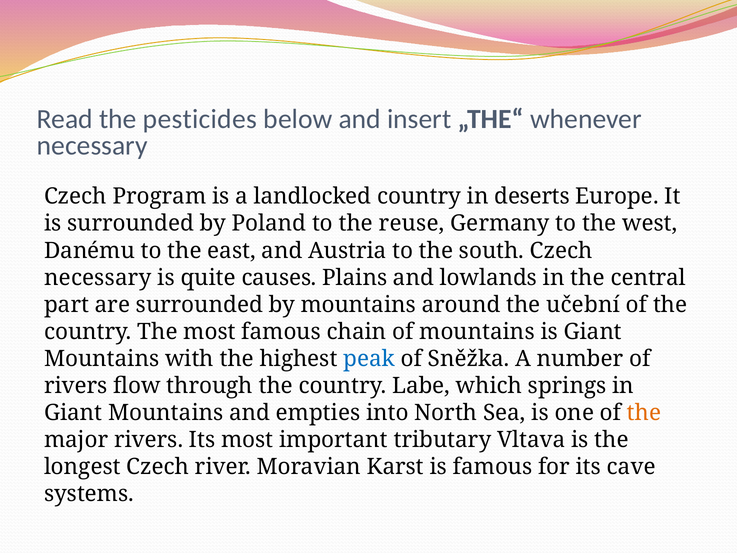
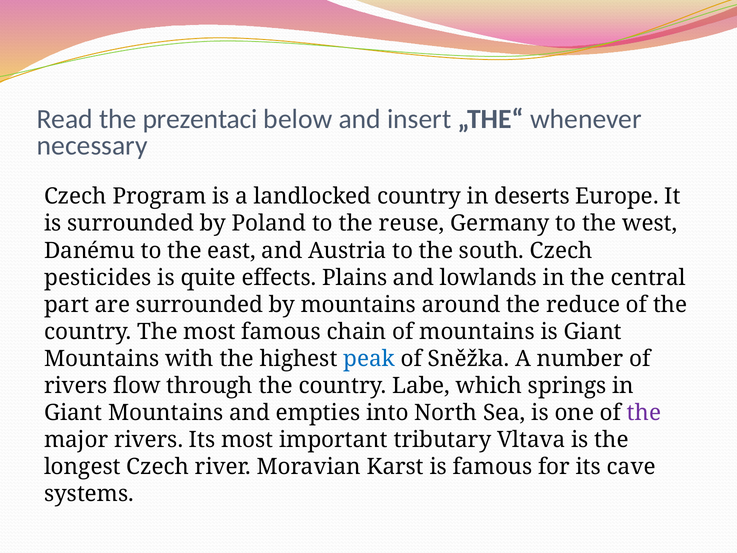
pesticides: pesticides -> prezentaci
necessary at (98, 277): necessary -> pesticides
causes: causes -> effects
učební: učební -> reduce
the at (644, 413) colour: orange -> purple
